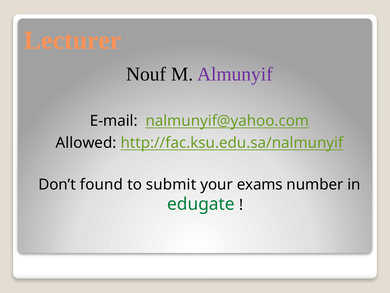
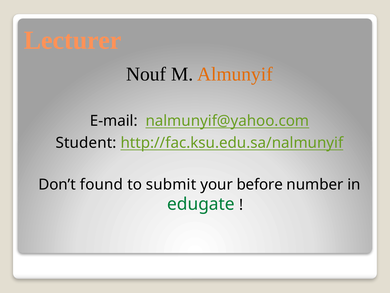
Almunyif colour: purple -> orange
Allowed: Allowed -> Student
exams: exams -> before
